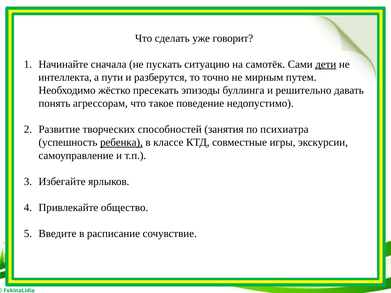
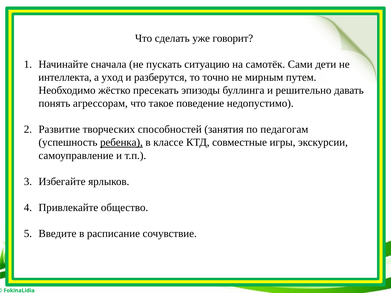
дети underline: present -> none
пути: пути -> уход
психиатра: психиатра -> педагогам
